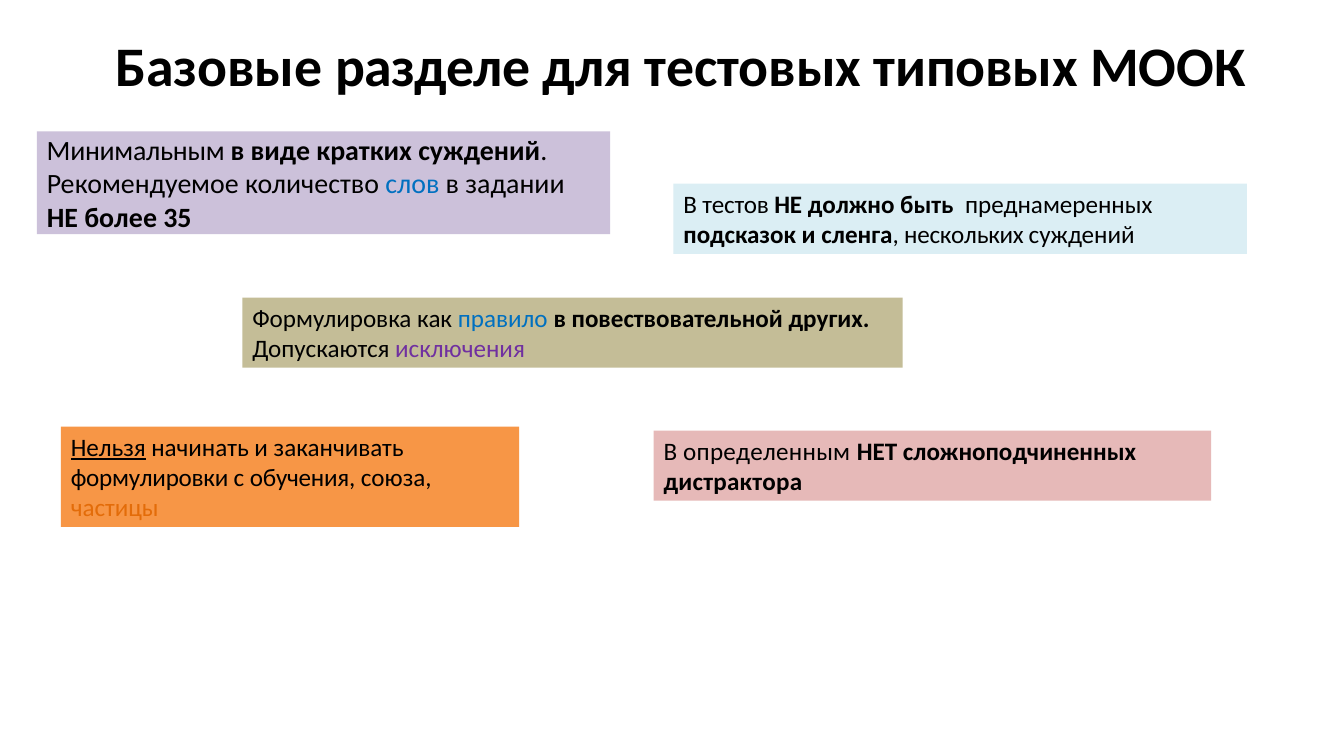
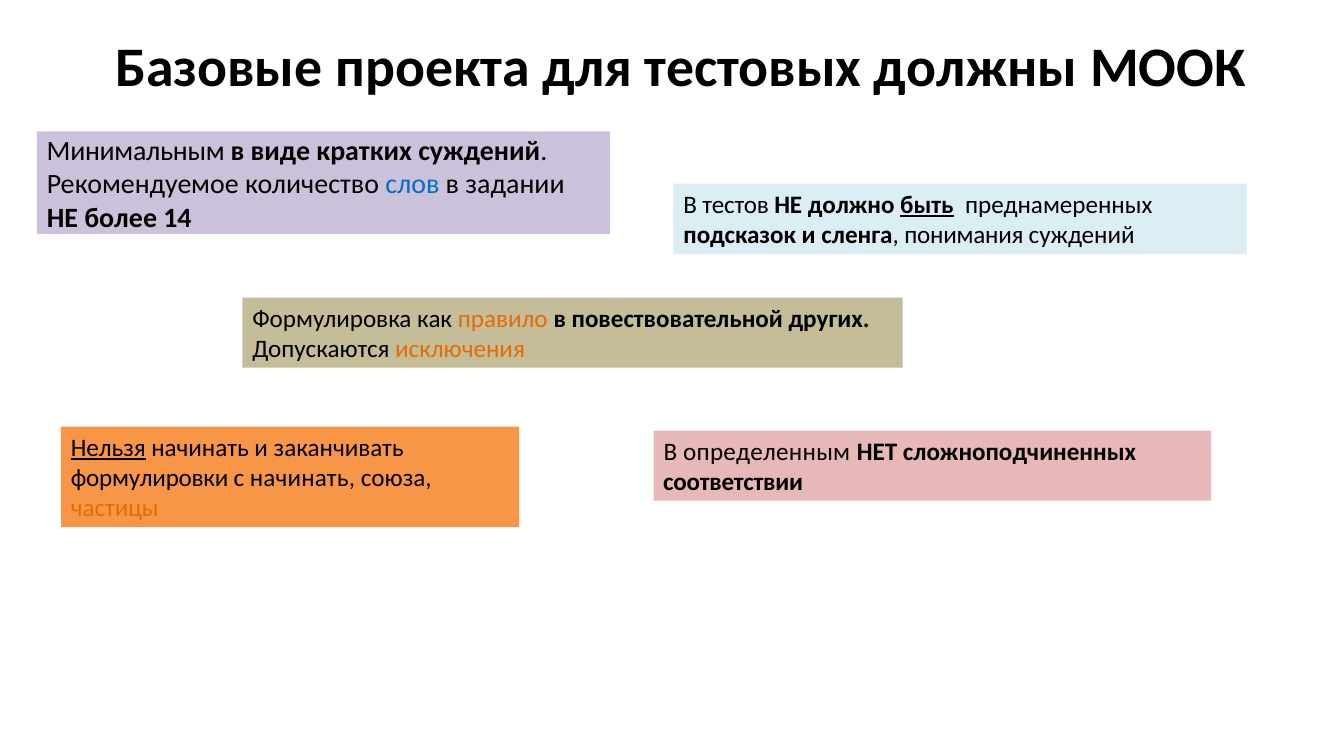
разделе: разделе -> проекта
типовых: типовых -> должны
быть underline: none -> present
35: 35 -> 14
нескольких: нескольких -> понимания
правило colour: blue -> orange
исключения colour: purple -> orange
с обучения: обучения -> начинать
дистрактора: дистрактора -> соответствии
